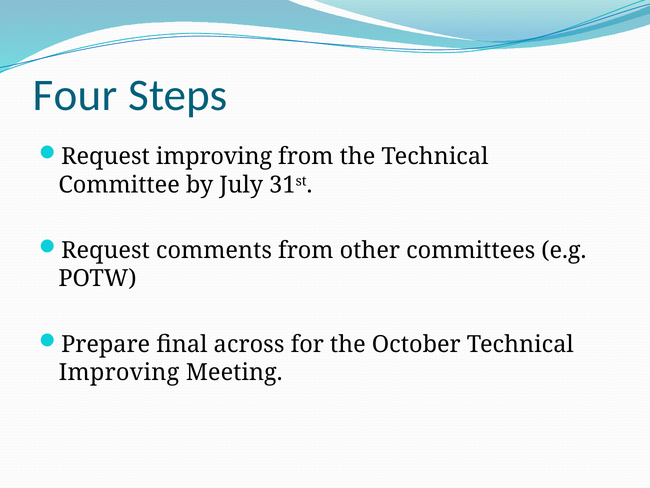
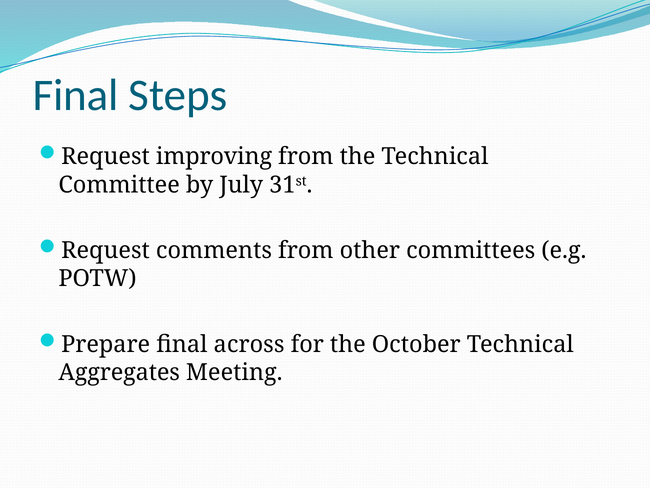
Four at (75, 95): Four -> Final
Improving at (119, 372): Improving -> Aggregates
